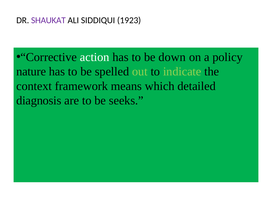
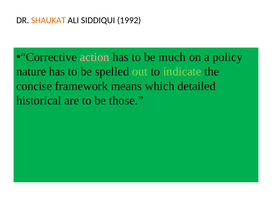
SHAUKAT colour: purple -> orange
1923: 1923 -> 1992
action colour: white -> pink
down: down -> much
context: context -> concise
diagnosis: diagnosis -> historical
seeks: seeks -> those
